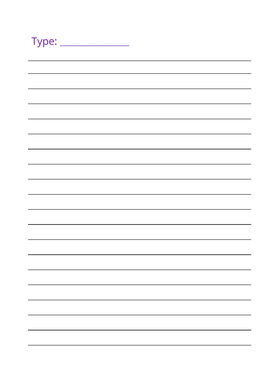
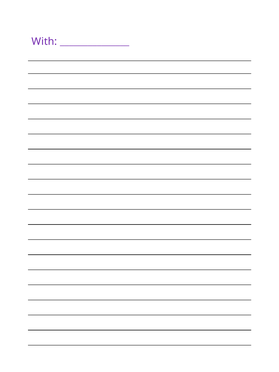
Type: Type -> With
